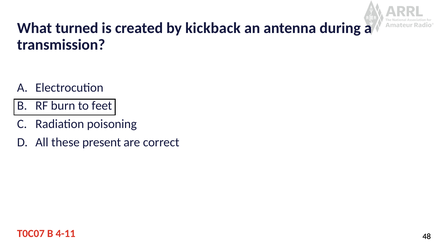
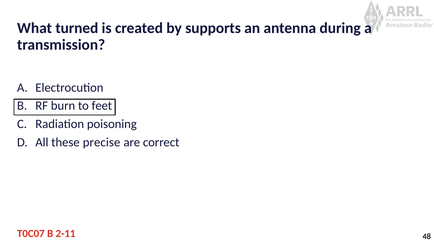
kickback: kickback -> supports
present: present -> precise
4-11: 4-11 -> 2-11
